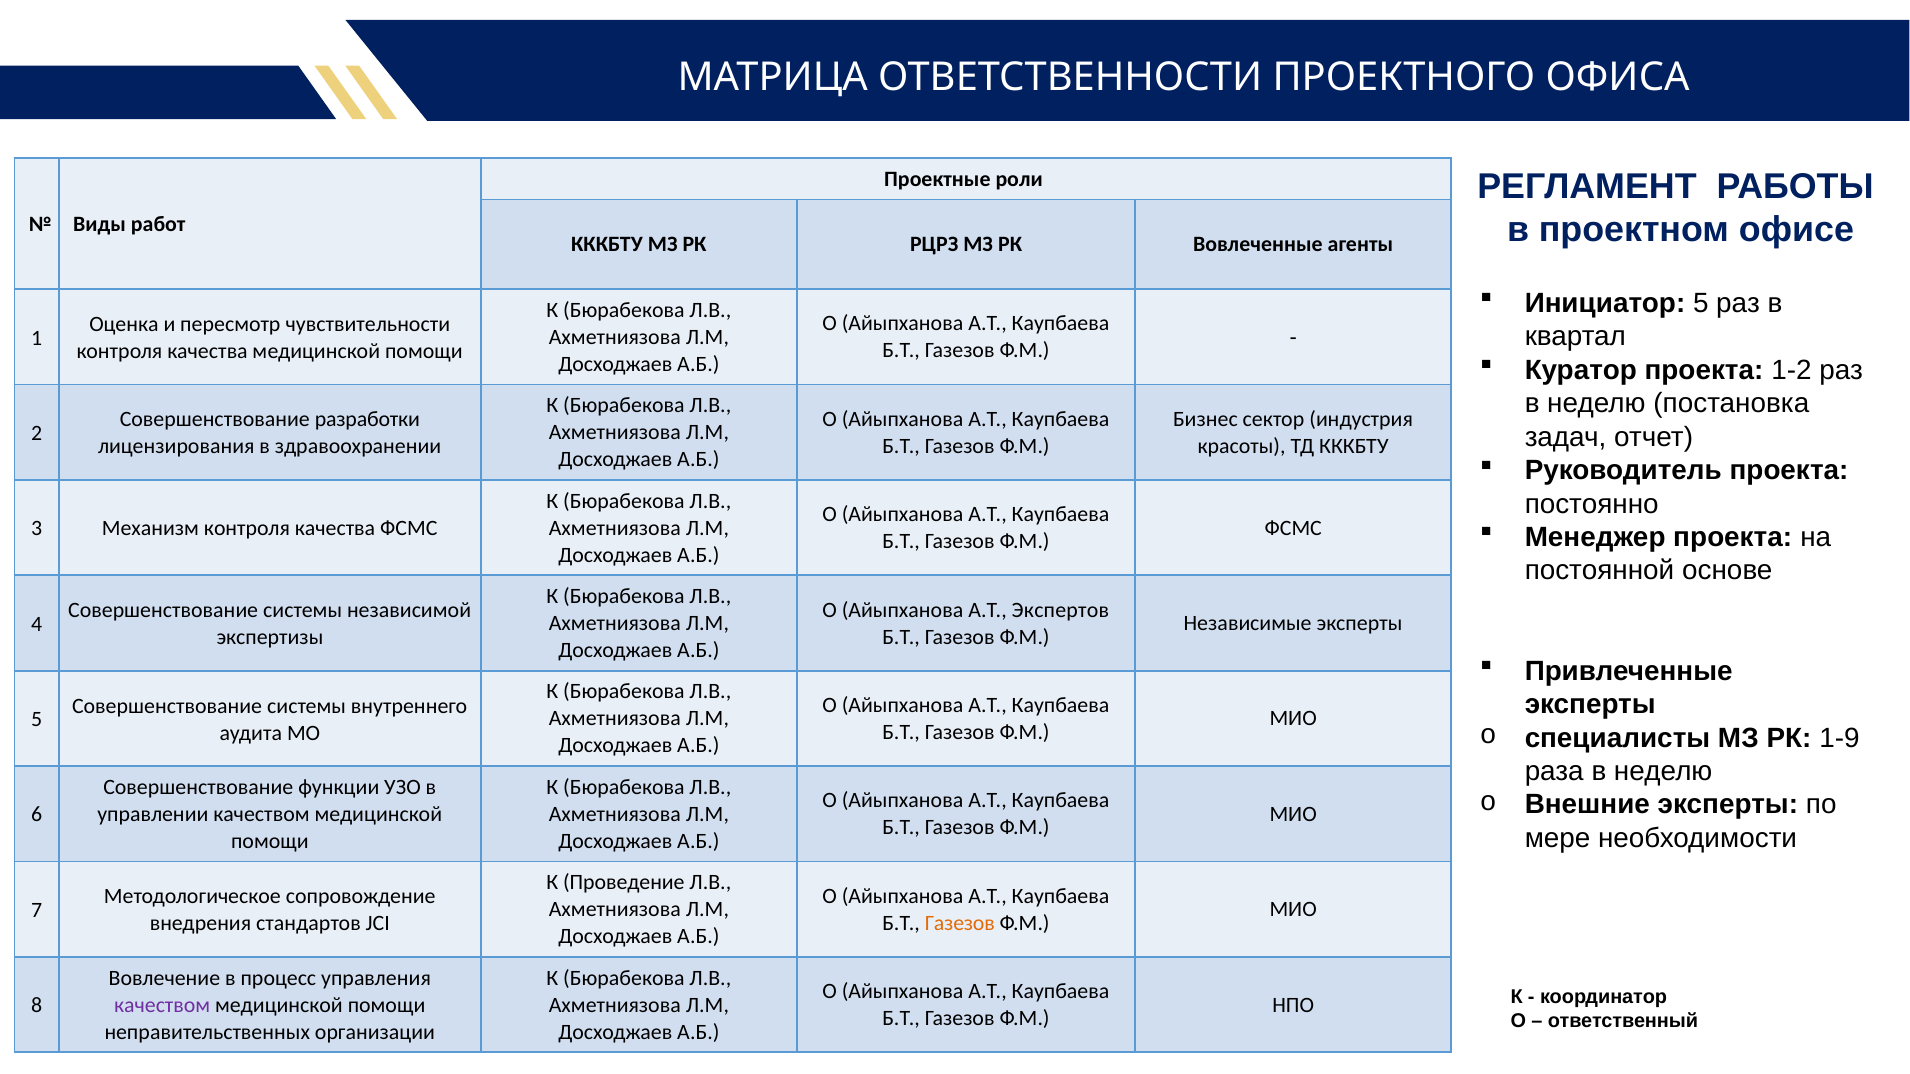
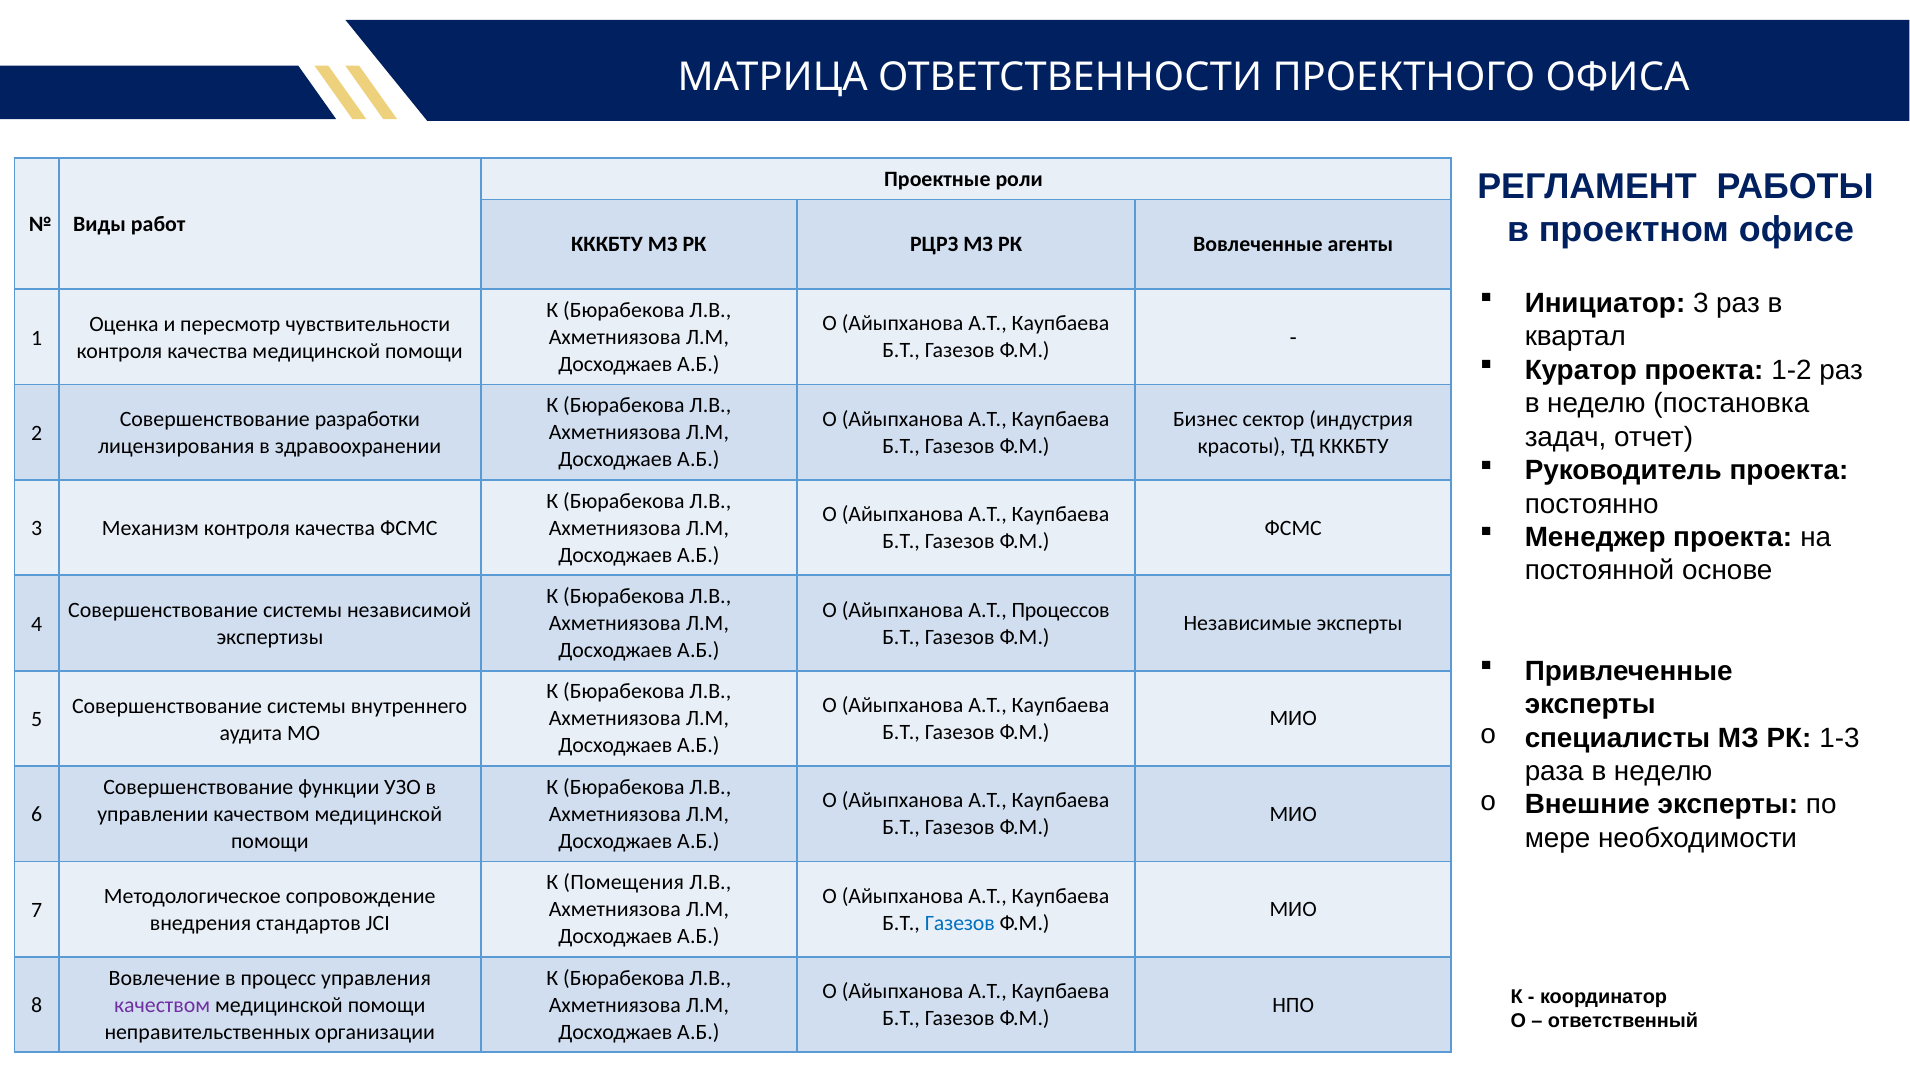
Инициатор 5: 5 -> 3
Экспертов: Экспертов -> Процессов
1-9: 1-9 -> 1-3
Проведение: Проведение -> Помещения
Газезов at (960, 923) colour: orange -> blue
